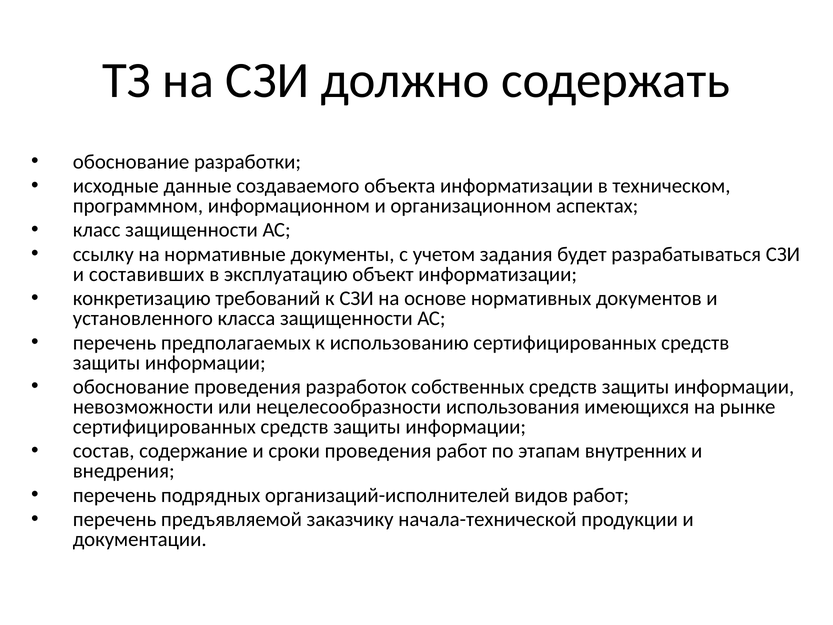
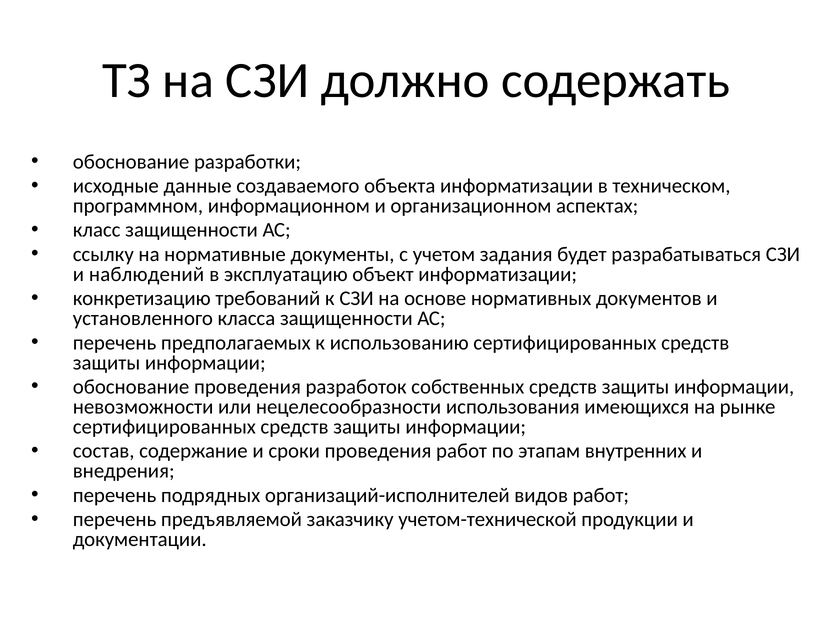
составивших: составивших -> наблюдений
начала-технической: начала-технической -> учетом-технической
